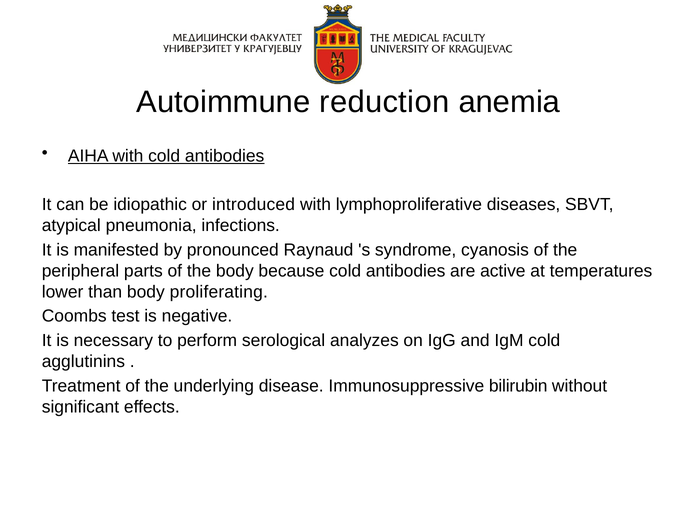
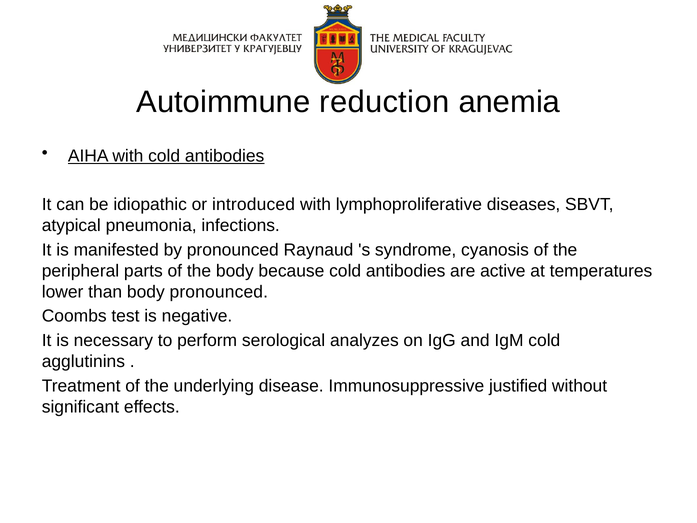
body proliferating: proliferating -> pronounced
bilirubin: bilirubin -> justified
